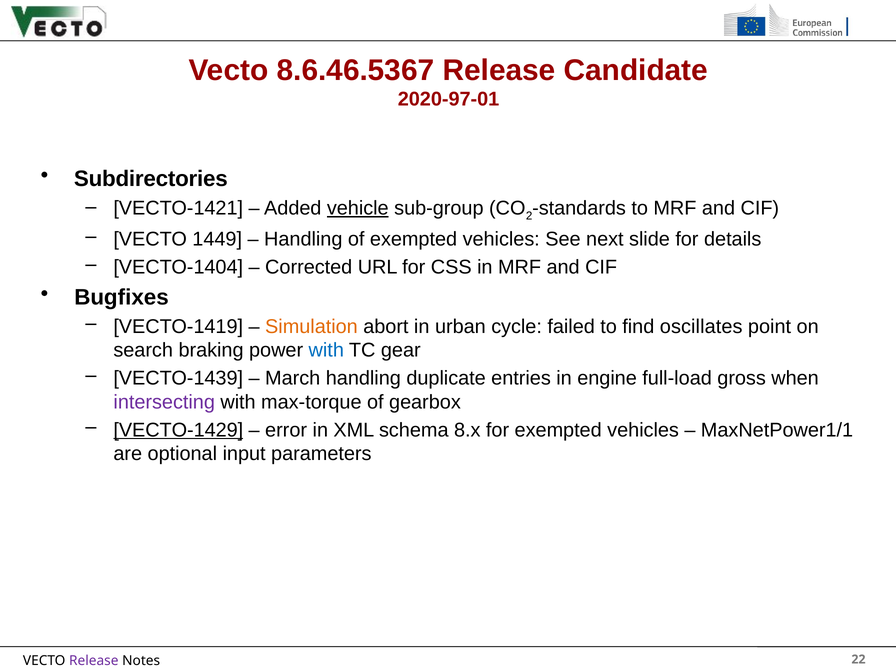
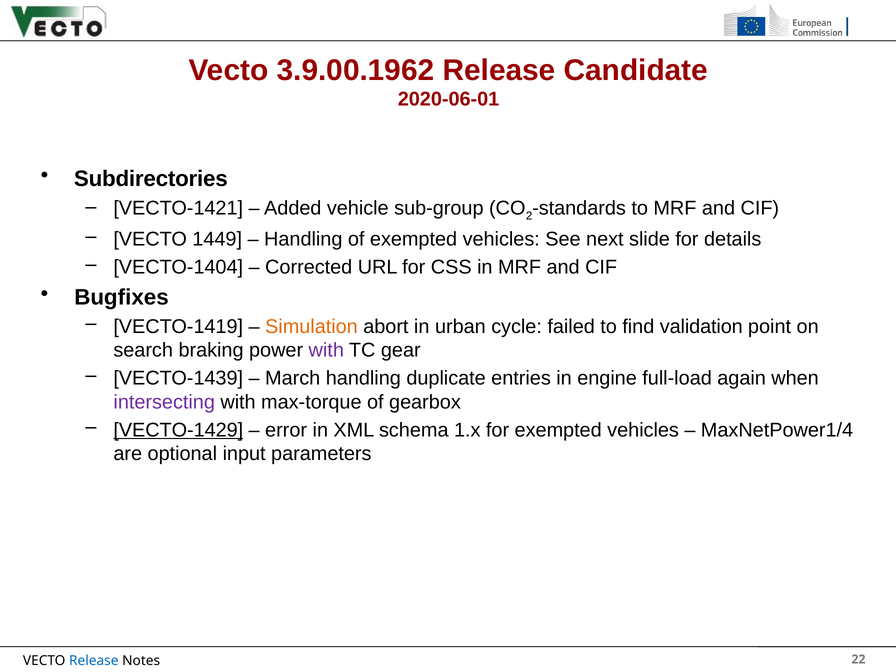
8.6.46.5367: 8.6.46.5367 -> 3.9.00.1962
2020-97-01: 2020-97-01 -> 2020-06-01
vehicle underline: present -> none
oscillates: oscillates -> validation
with at (326, 350) colour: blue -> purple
gross: gross -> again
8.x: 8.x -> 1.x
MaxNetPower1/1: MaxNetPower1/1 -> MaxNetPower1/4
Release at (94, 661) colour: purple -> blue
